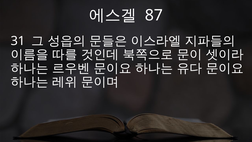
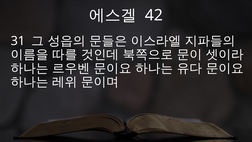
87: 87 -> 42
